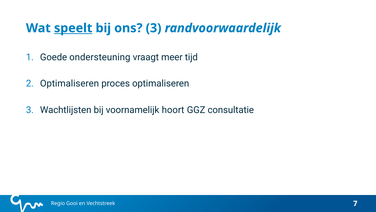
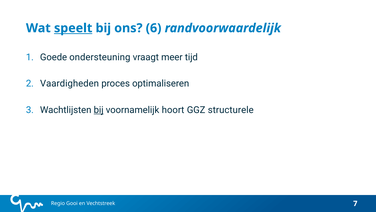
ons 3: 3 -> 6
2 Optimaliseren: Optimaliseren -> Vaardigheden
bij at (99, 110) underline: none -> present
consultatie: consultatie -> structurele
